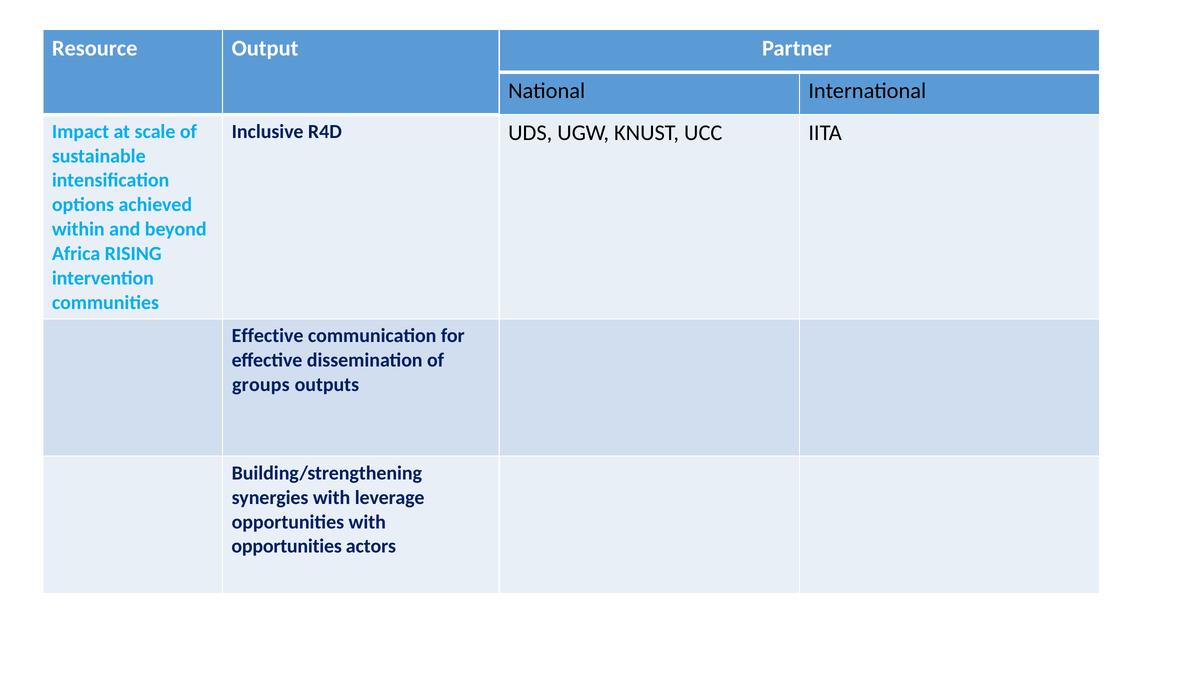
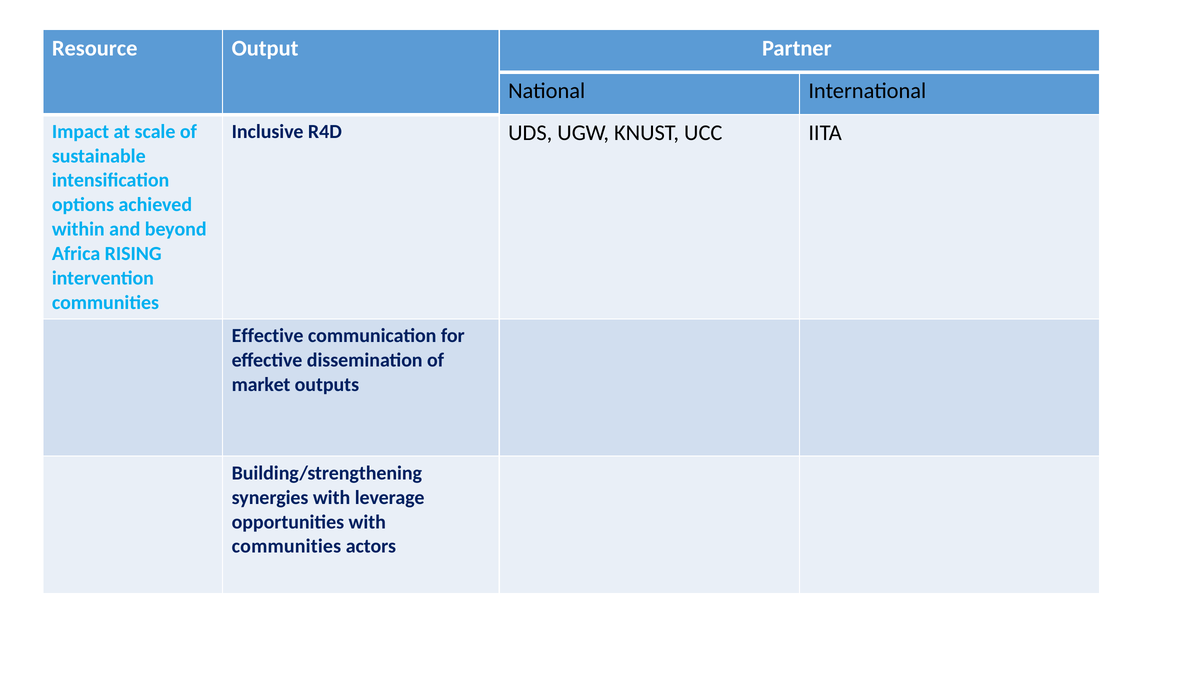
groups: groups -> market
opportunities at (287, 546): opportunities -> communities
